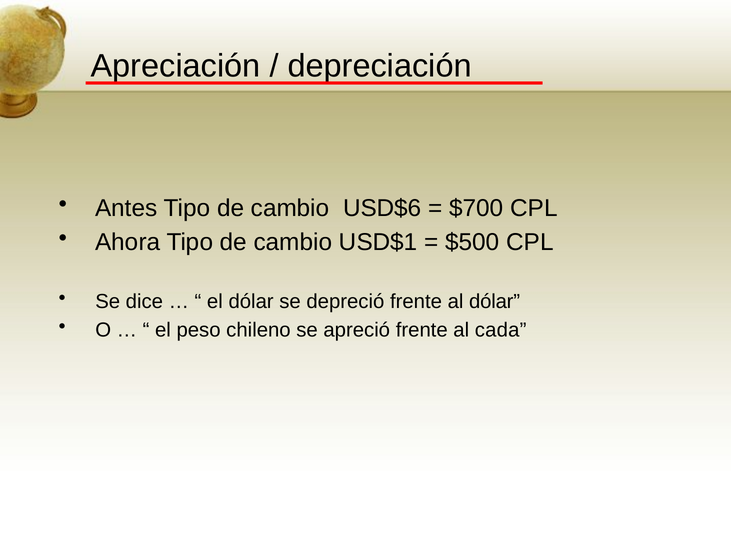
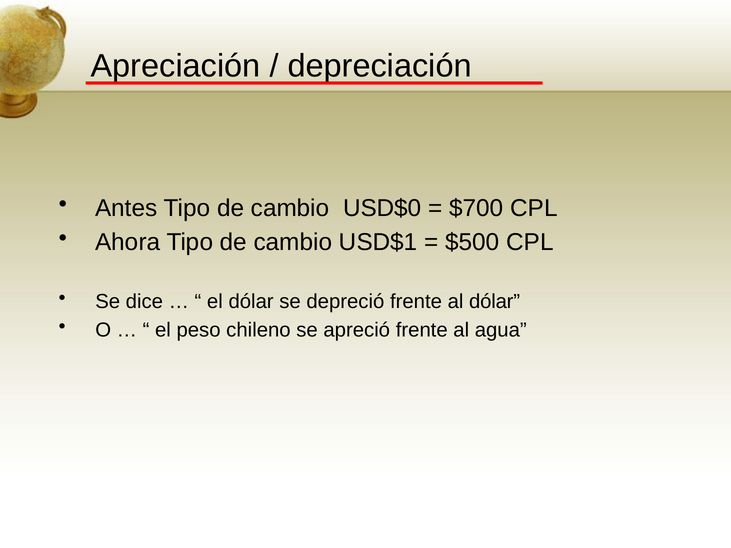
USD$6: USD$6 -> USD$0
cada: cada -> agua
